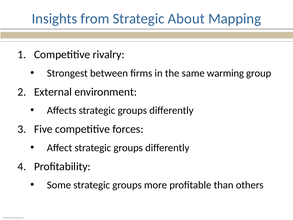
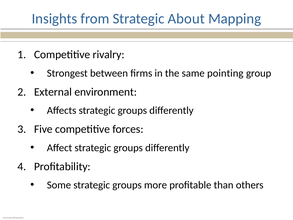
warming: warming -> pointing
